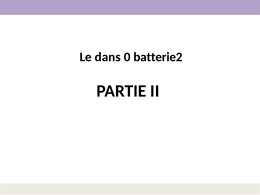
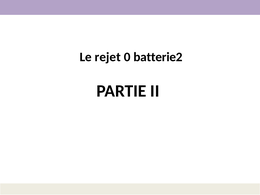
dans: dans -> rejet
